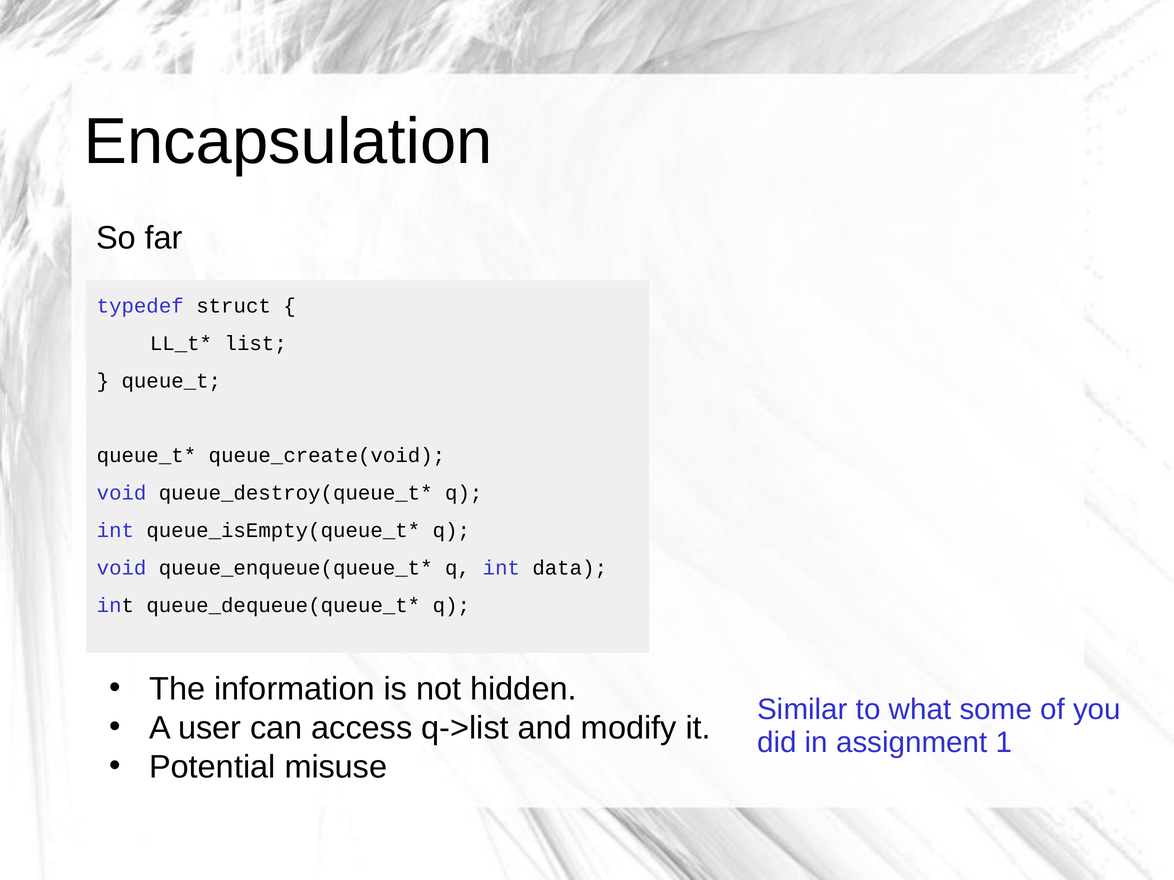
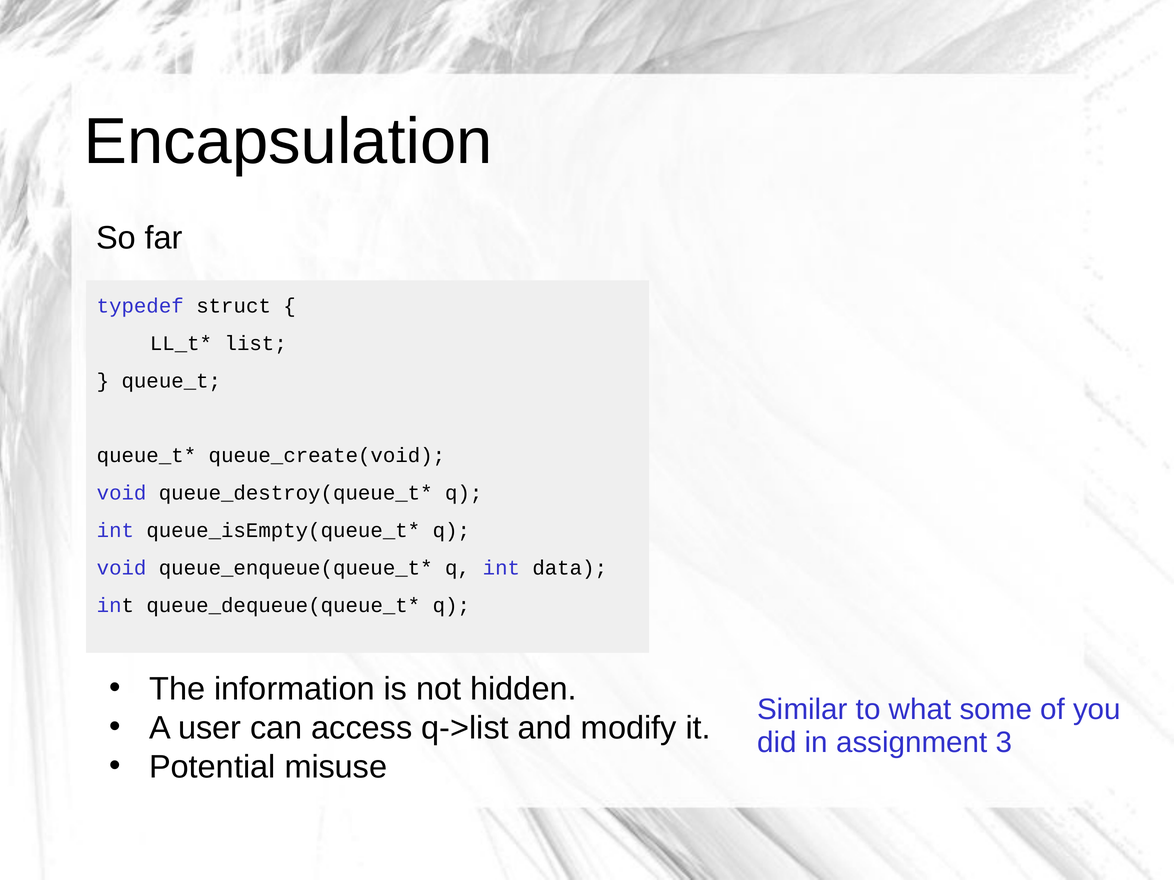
1: 1 -> 3
